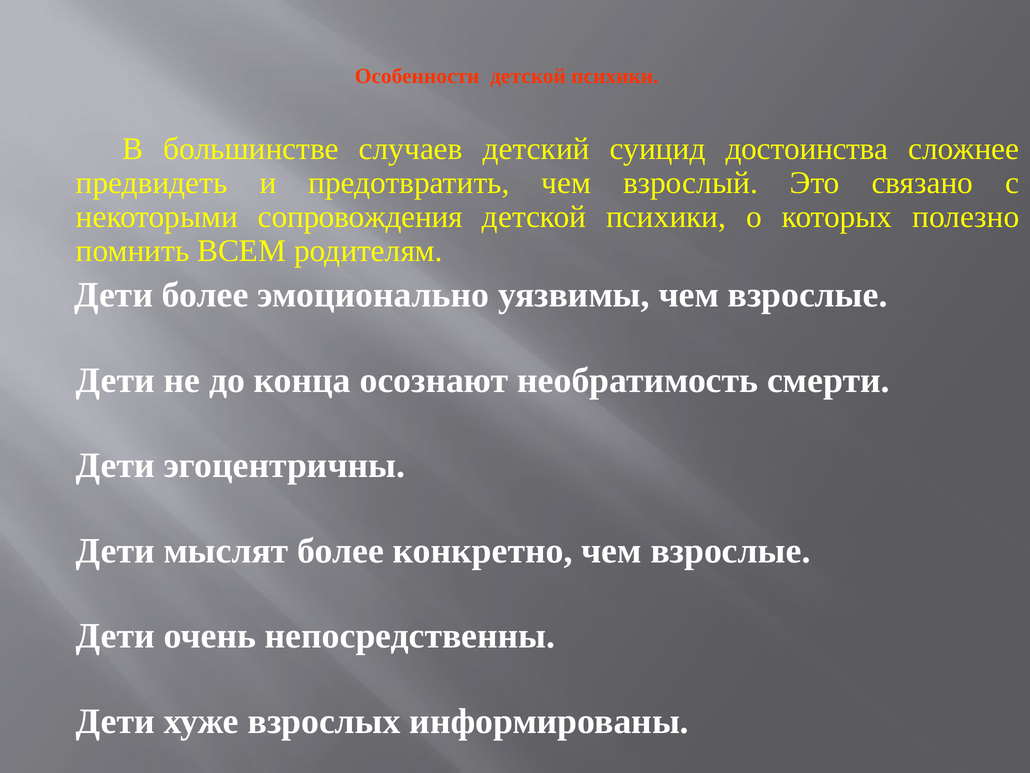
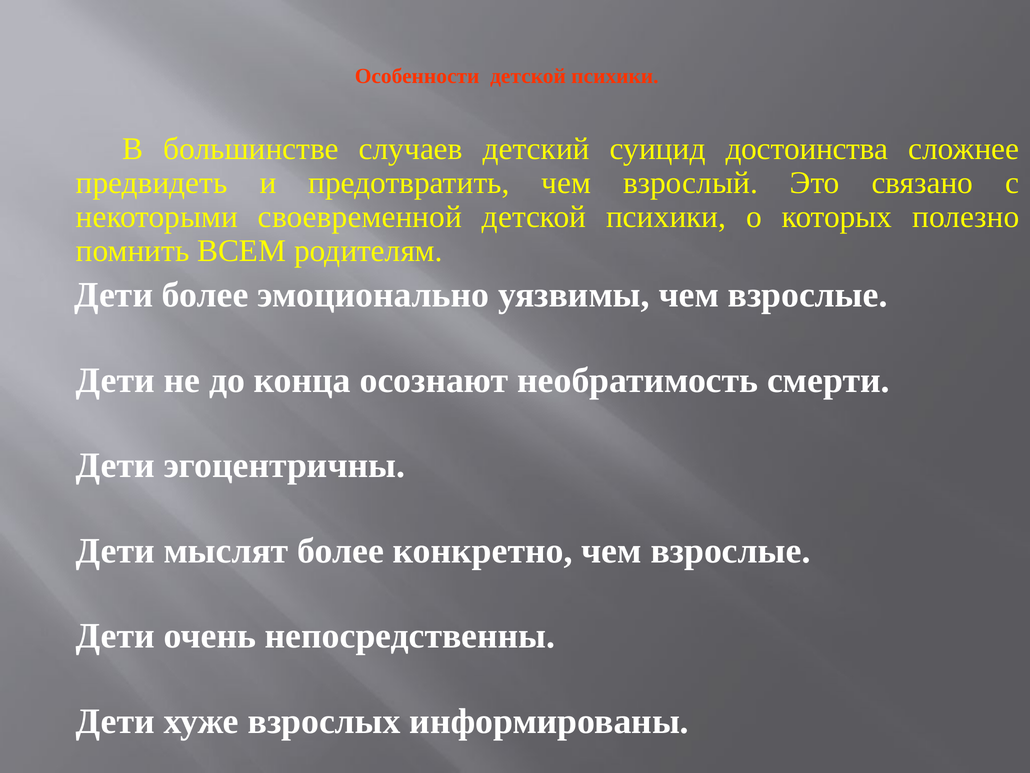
сопровождения: сопровождения -> своевременной
